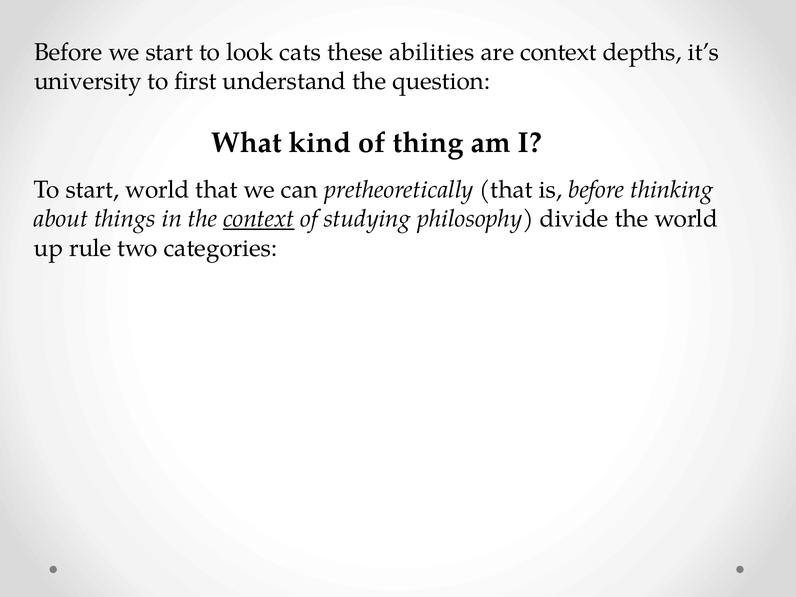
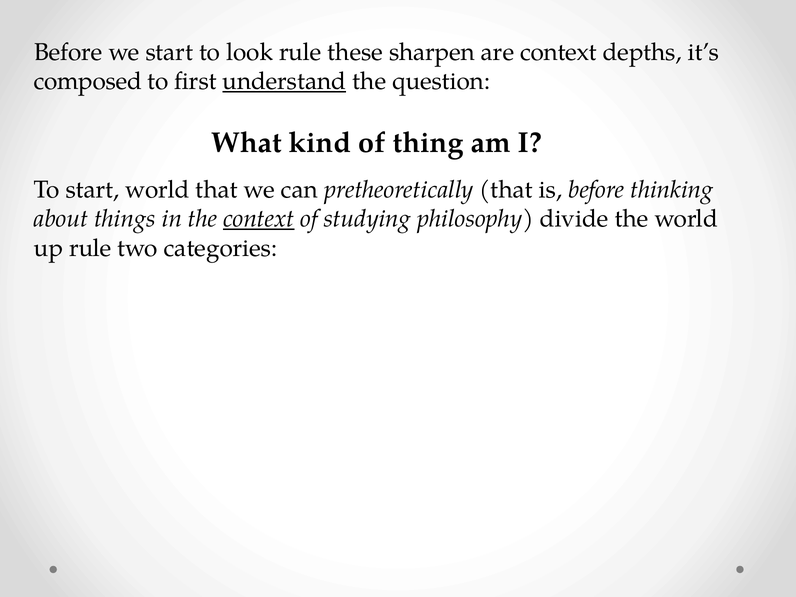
look cats: cats -> rule
abilities: abilities -> sharpen
university: university -> composed
understand underline: none -> present
